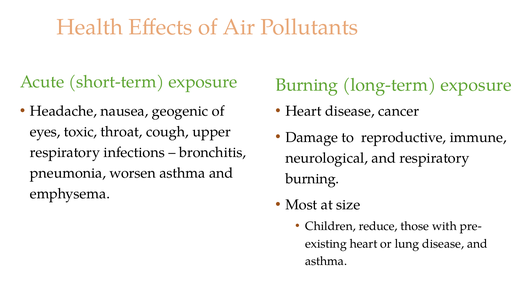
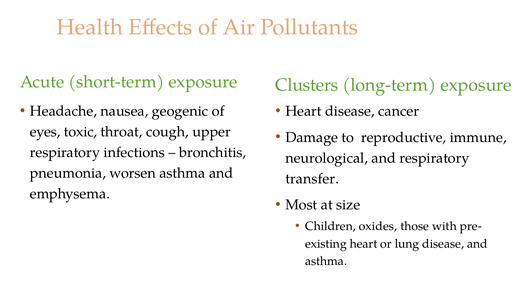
Burning at (307, 85): Burning -> Clusters
burning at (312, 178): burning -> transfer
reduce: reduce -> oxides
